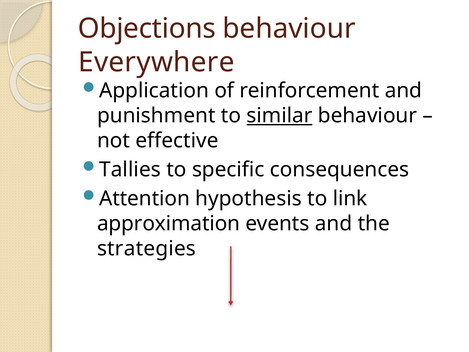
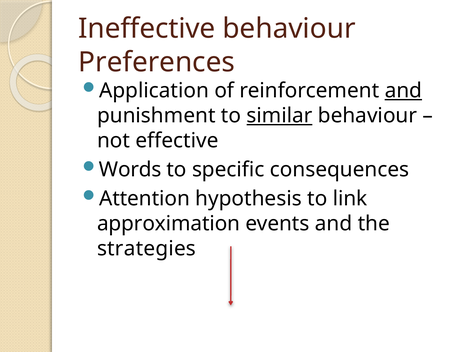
Objections: Objections -> Ineffective
Everywhere: Everywhere -> Preferences
and at (403, 91) underline: none -> present
Tallies: Tallies -> Words
